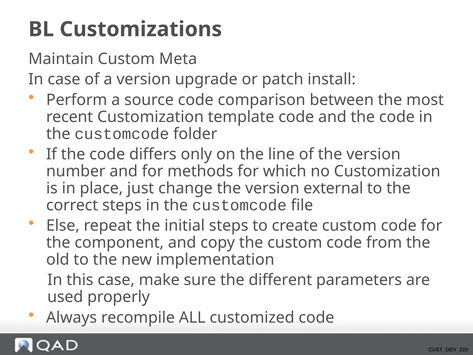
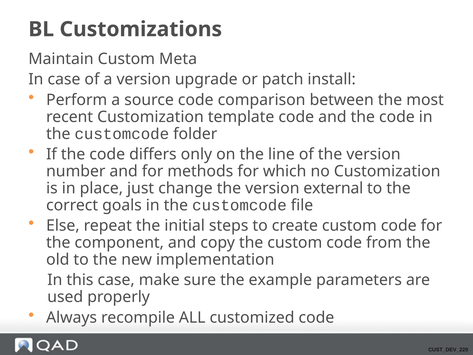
correct steps: steps -> goals
different: different -> example
